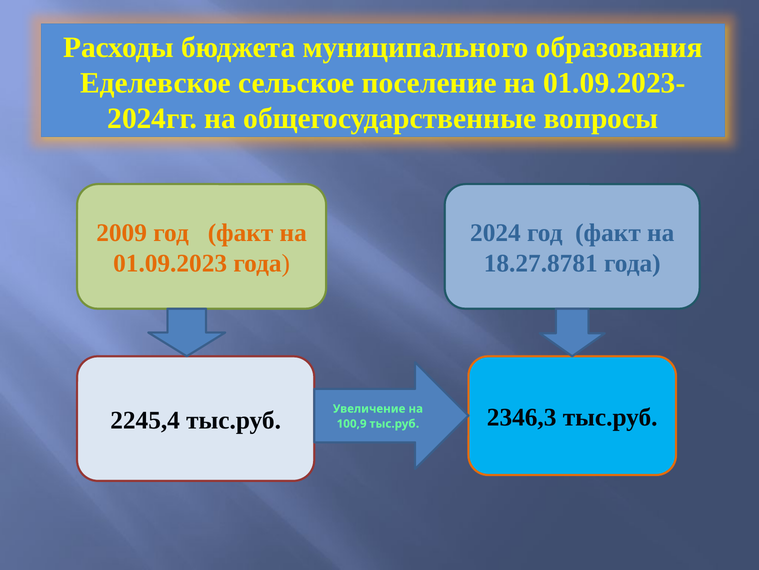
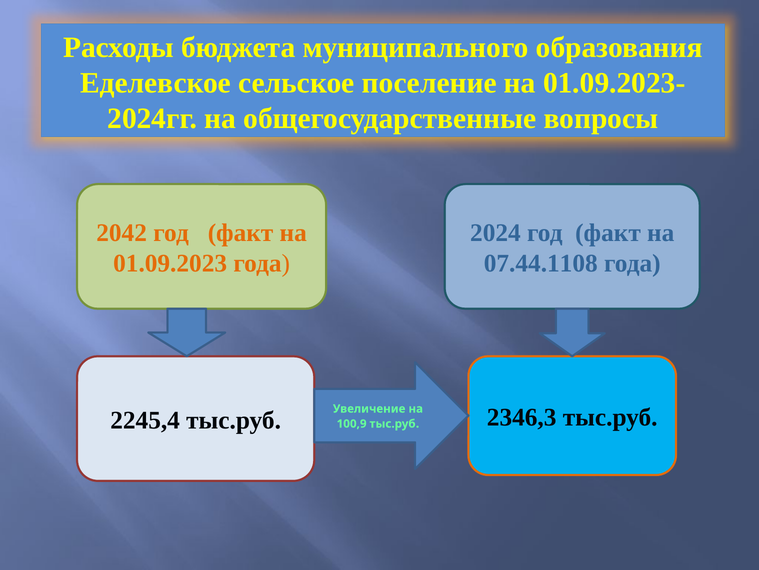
2009: 2009 -> 2042
18.27.8781: 18.27.8781 -> 07.44.1108
